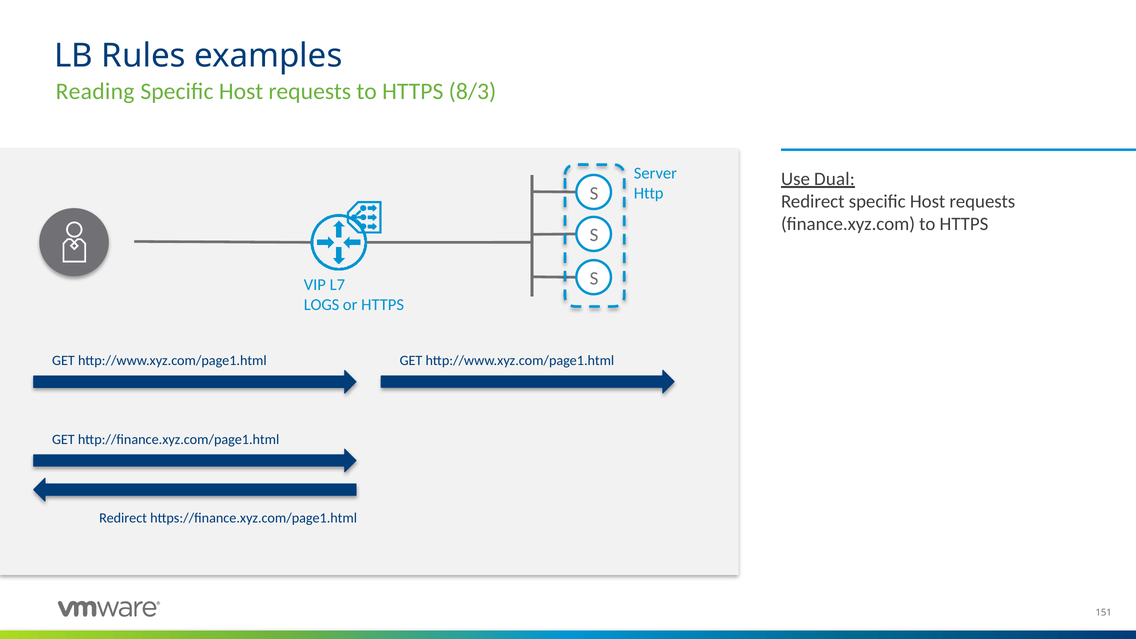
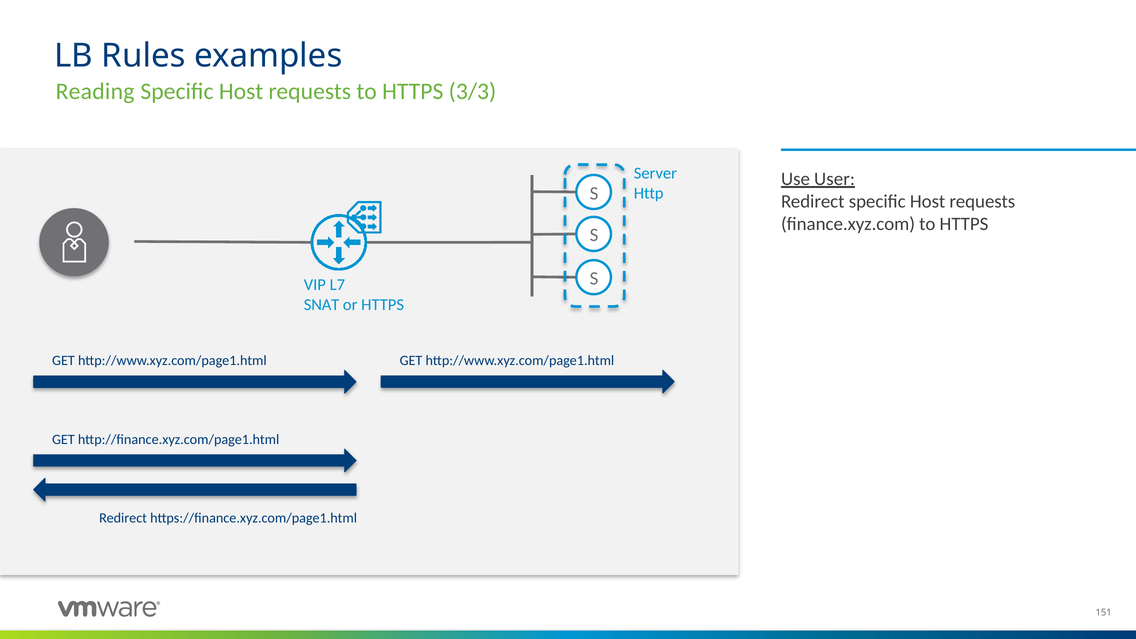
8/3: 8/3 -> 3/3
Dual: Dual -> User
LOGS: LOGS -> SNAT
